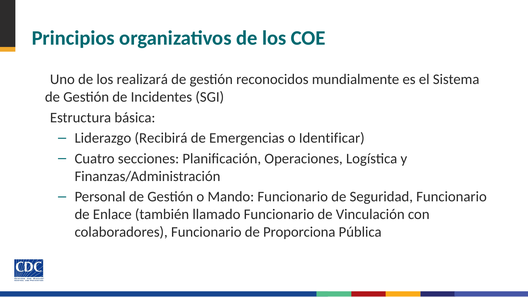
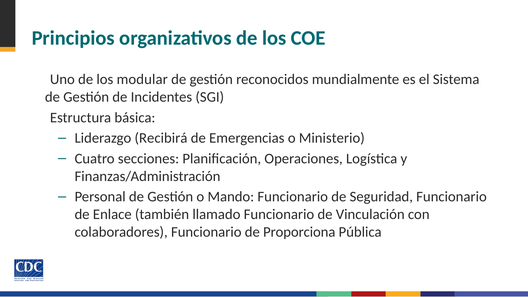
realizará: realizará -> modular
Identificar: Identificar -> Ministerio
